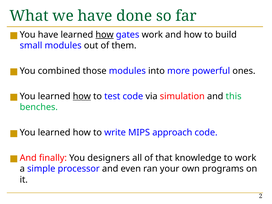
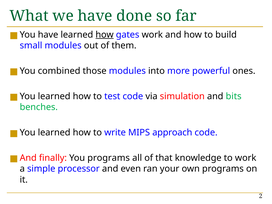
how at (82, 96) underline: present -> none
this: this -> bits
You designers: designers -> programs
